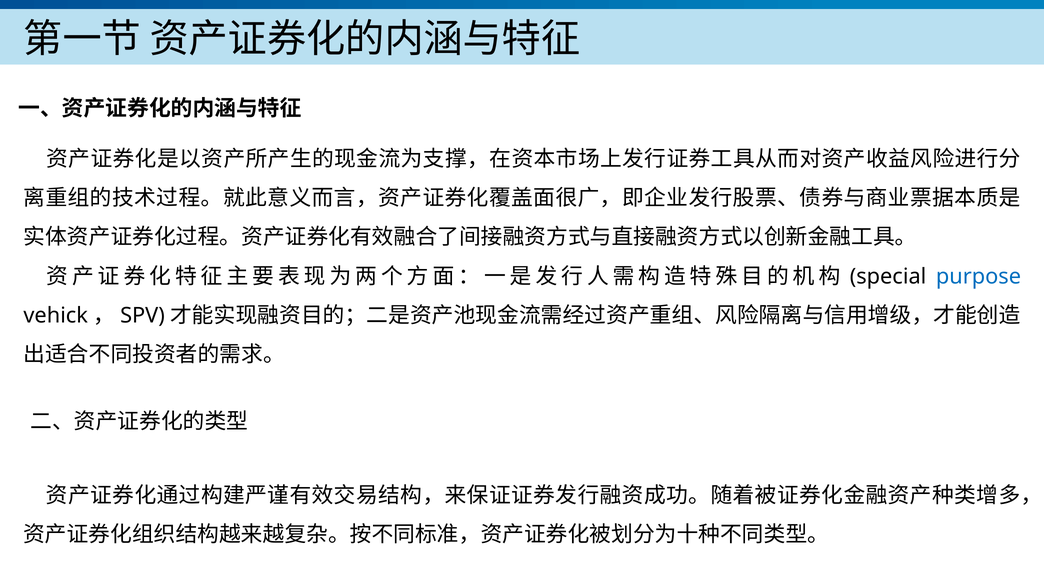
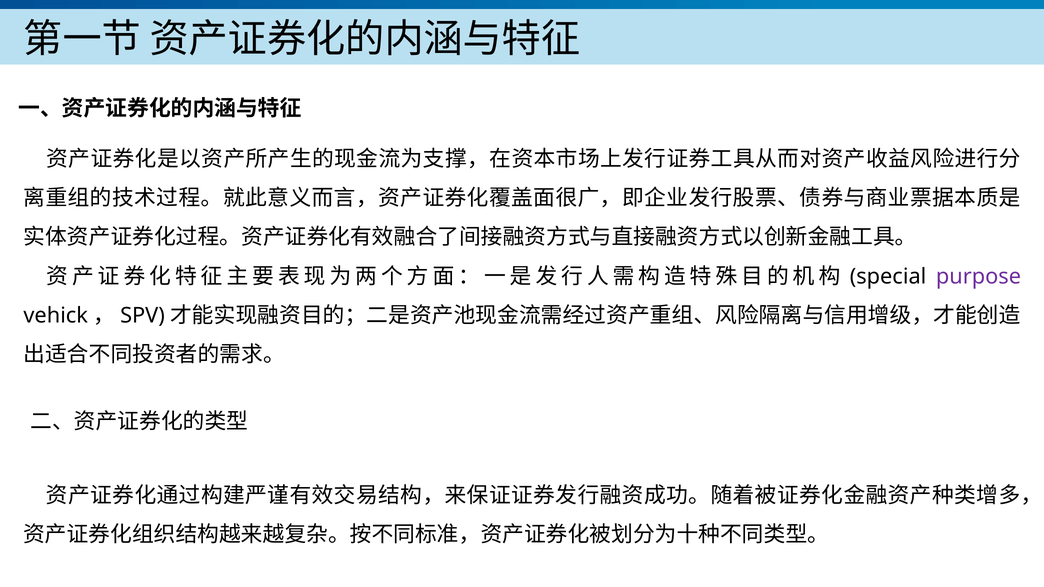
purpose colour: blue -> purple
